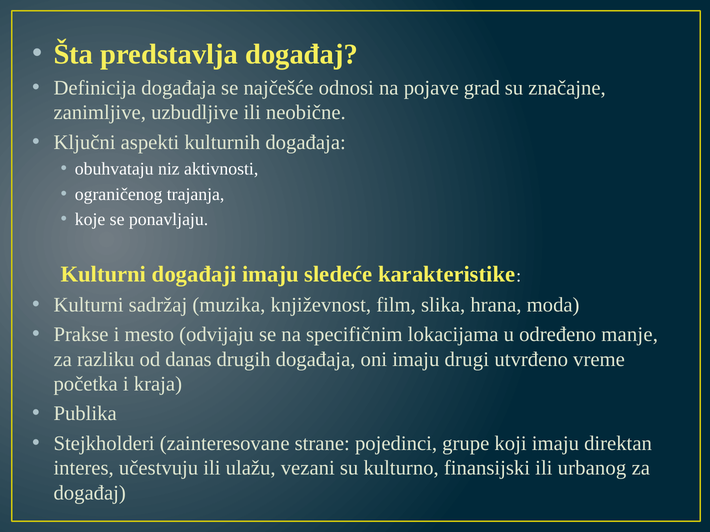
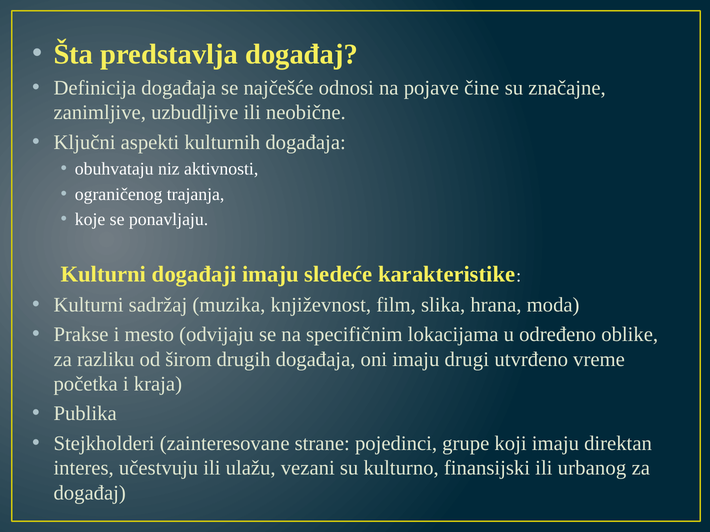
grad: grad -> čine
manje: manje -> oblike
danas: danas -> širom
